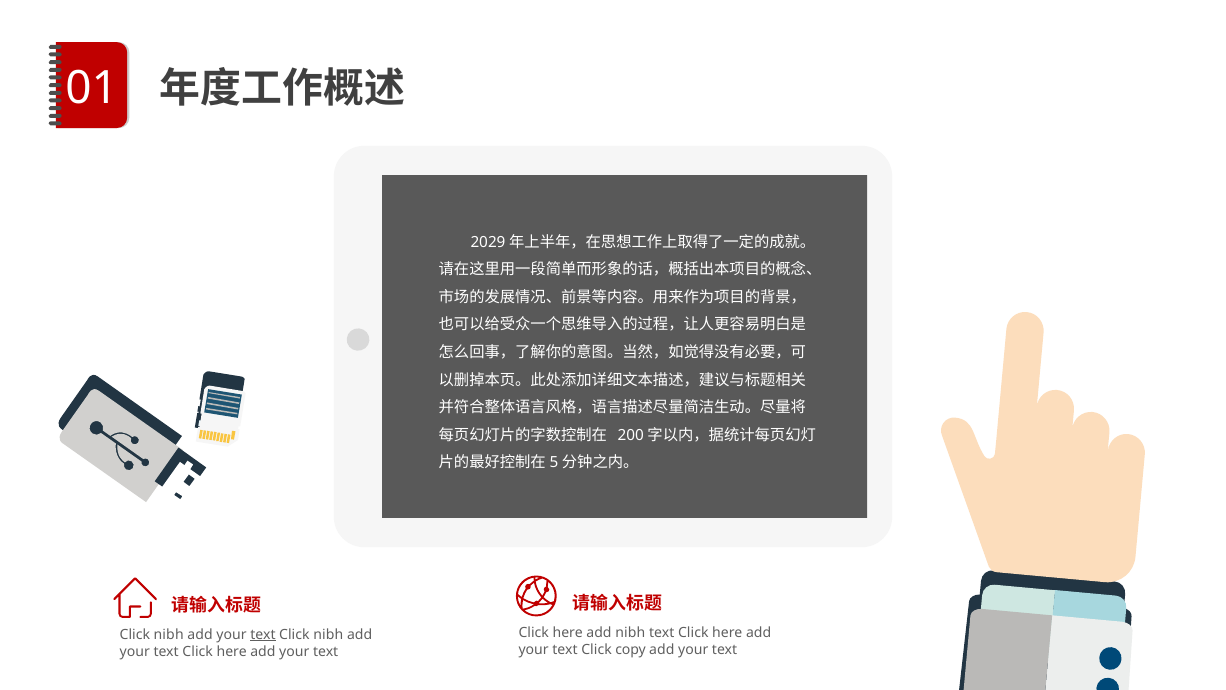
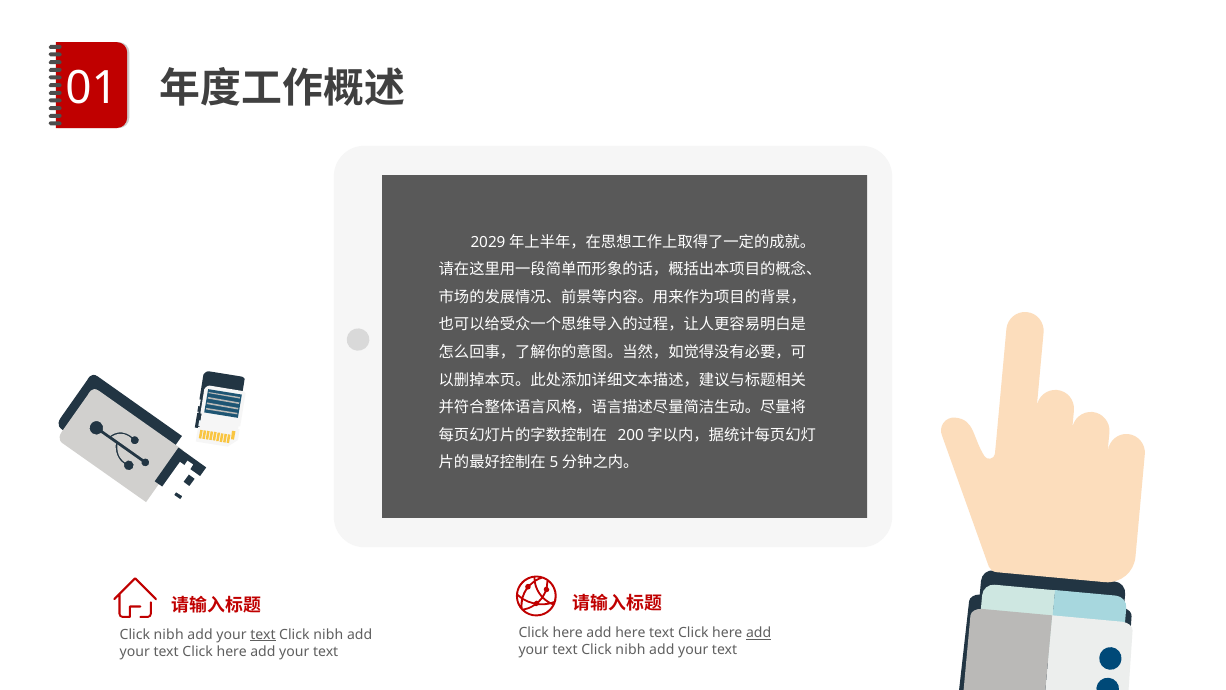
add nibh: nibh -> here
add at (759, 633) underline: none -> present
copy at (631, 650): copy -> nibh
